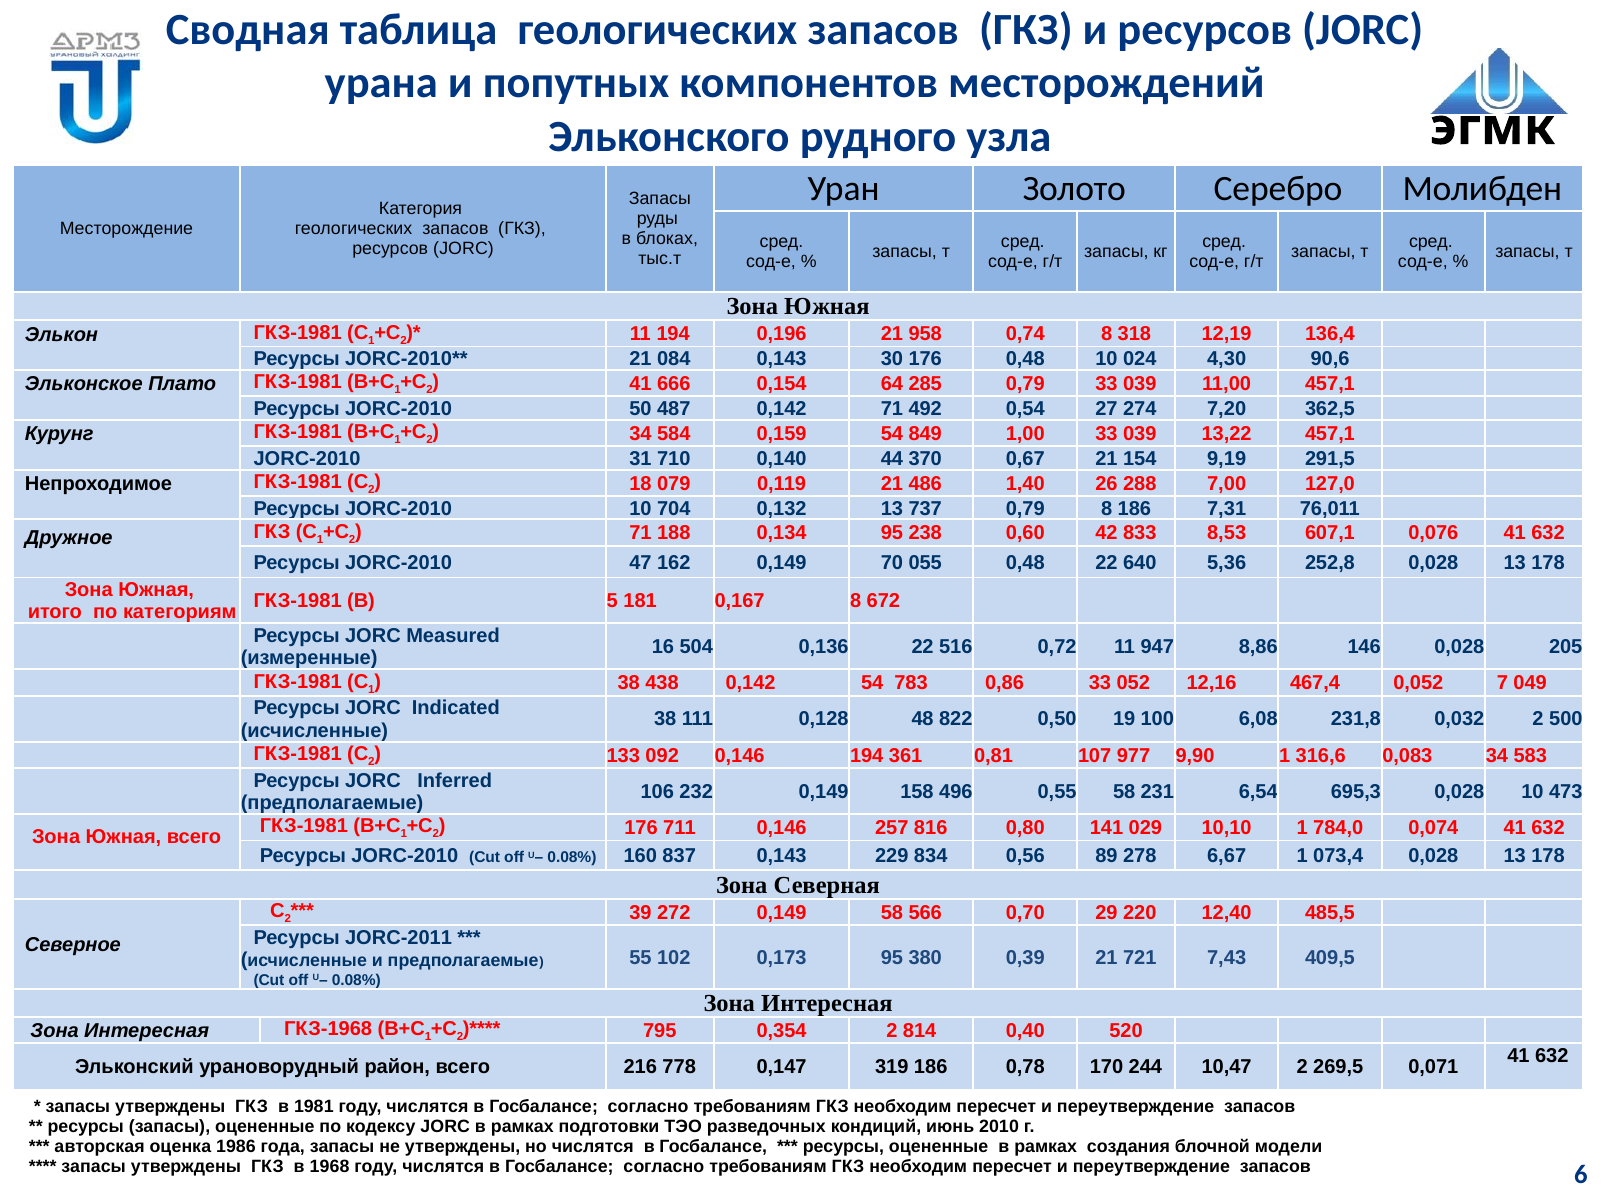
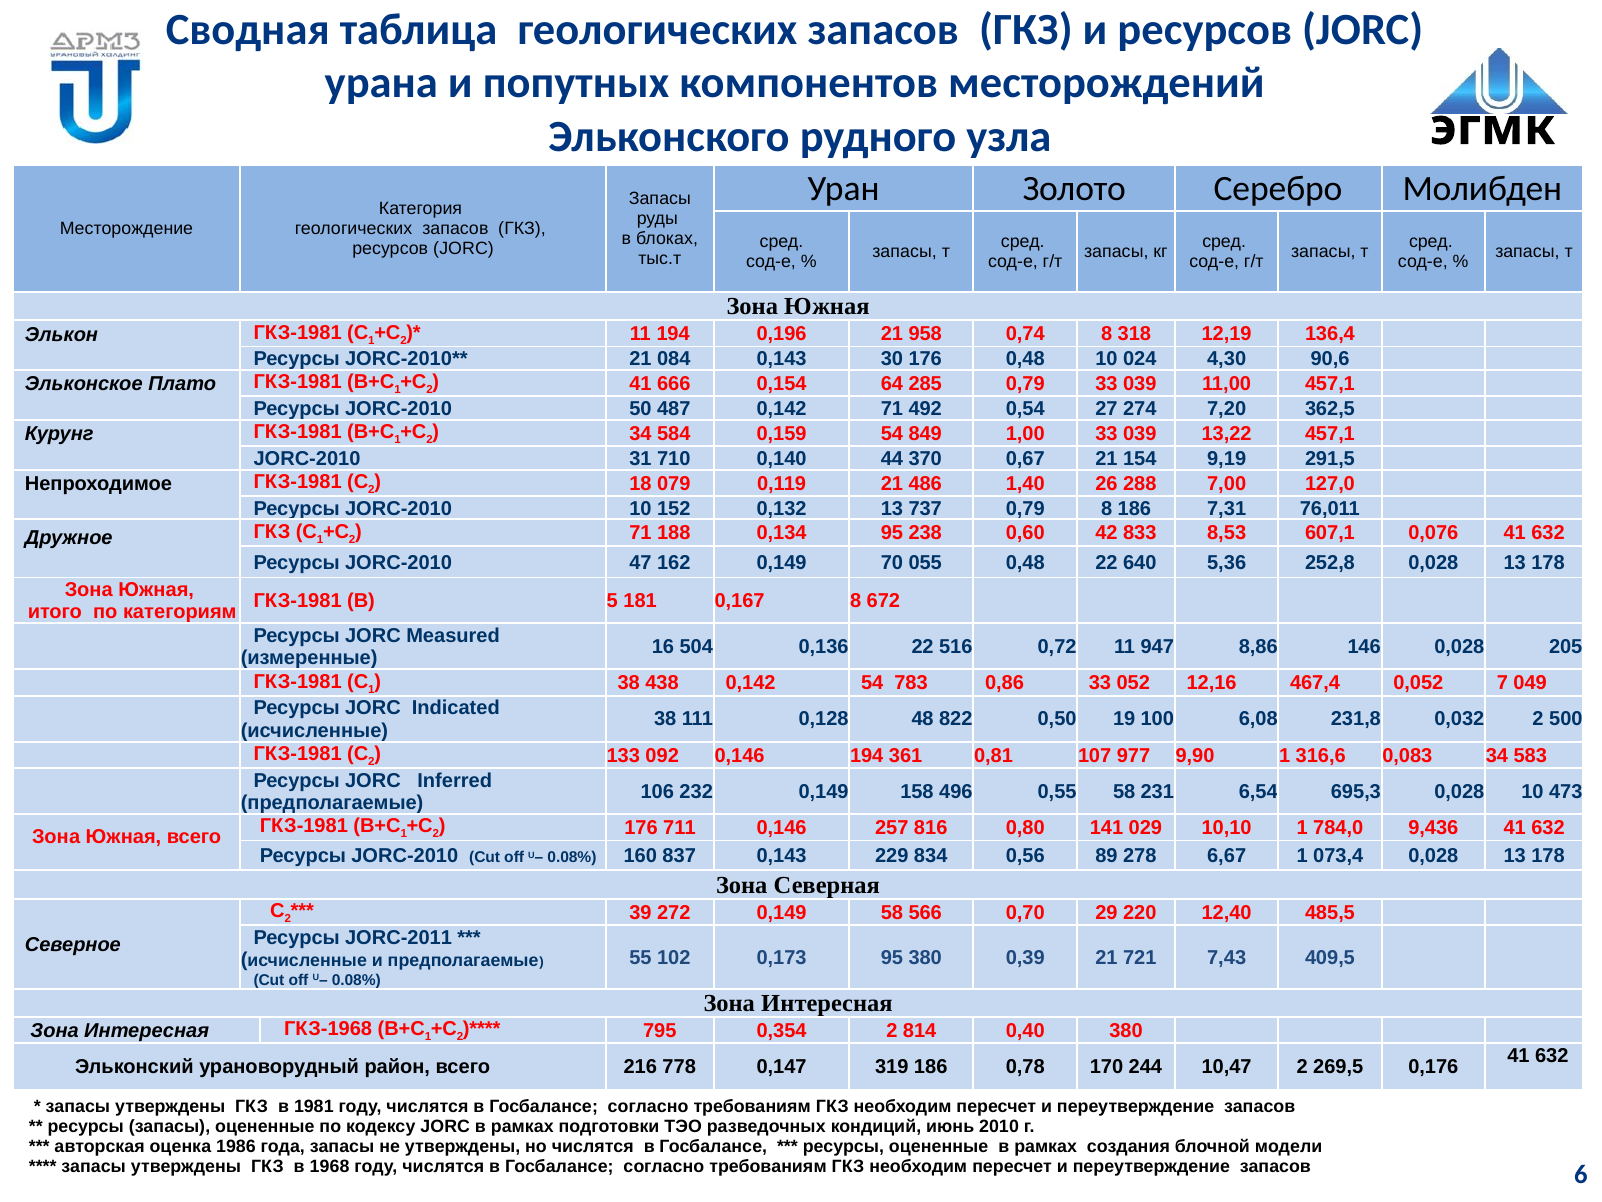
704: 704 -> 152
0,074: 0,074 -> 9,436
0,40 520: 520 -> 380
0,071: 0,071 -> 0,176
